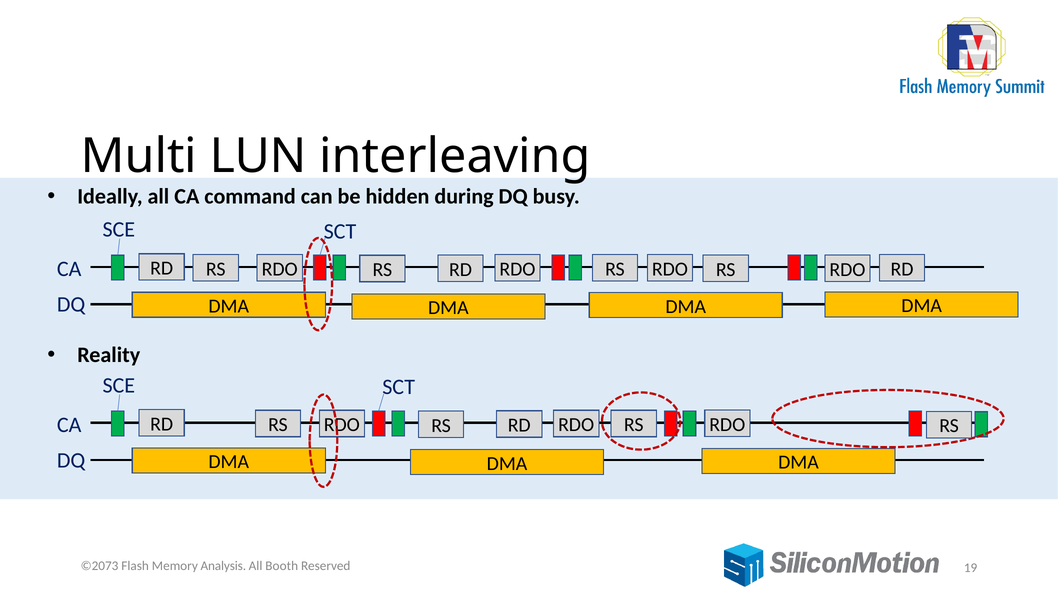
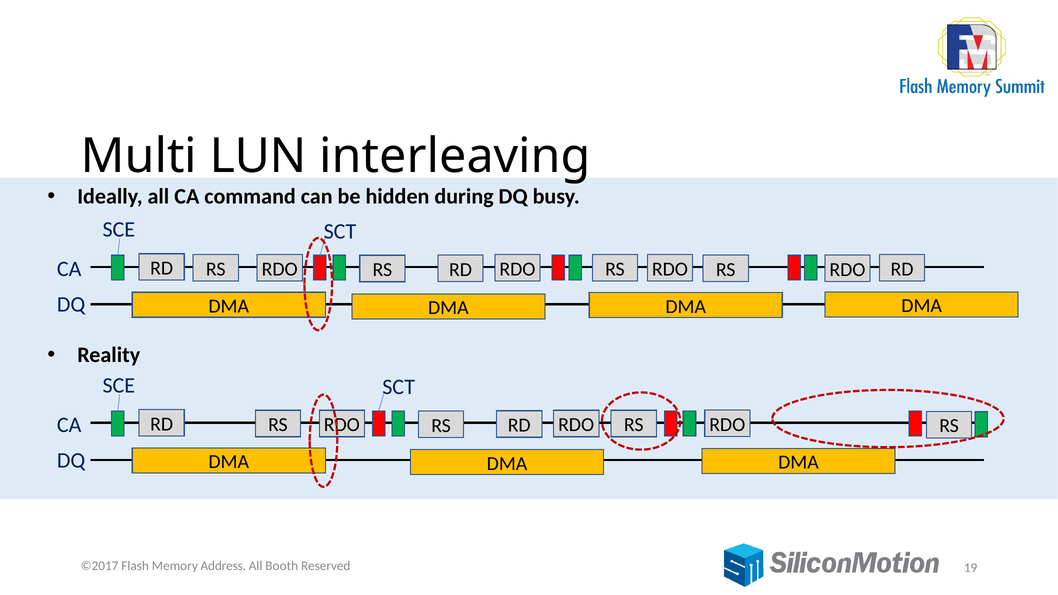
©2073: ©2073 -> ©2017
Analysis: Analysis -> Address
